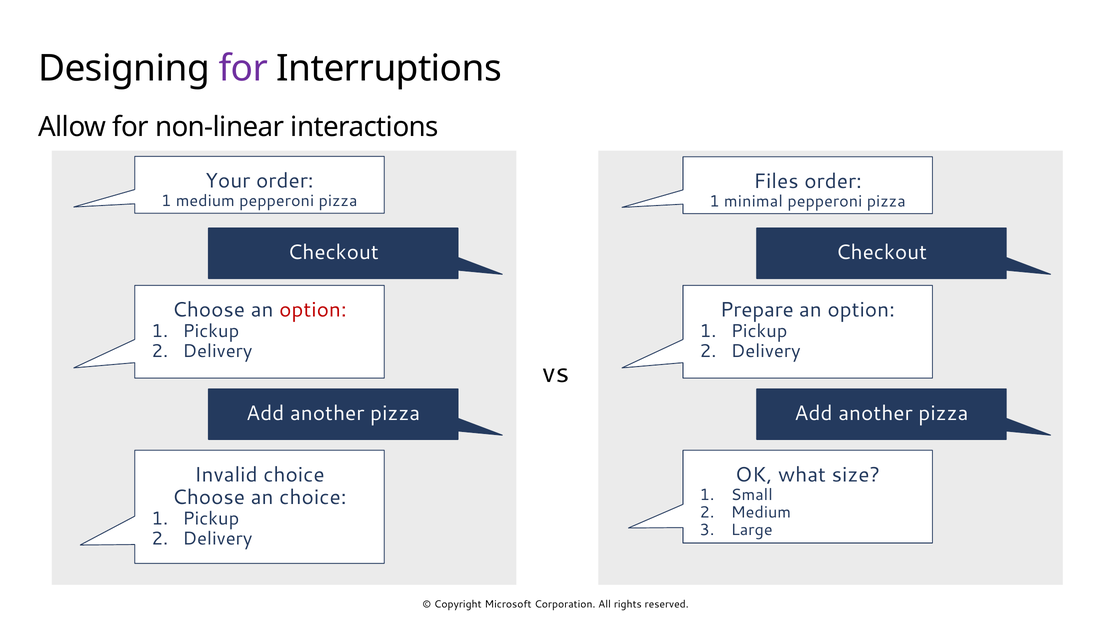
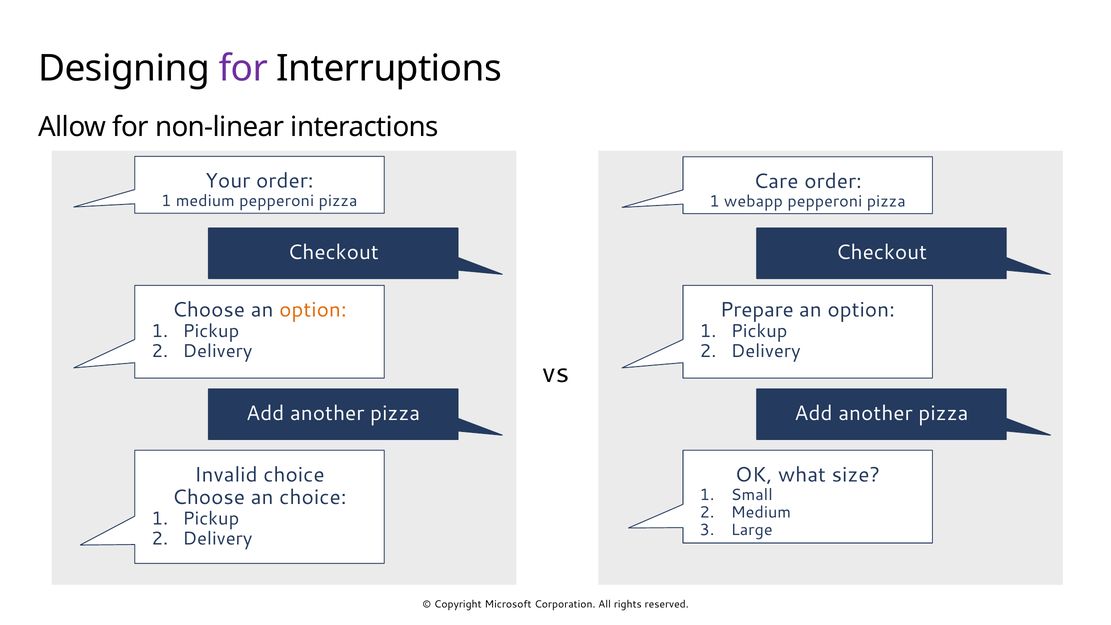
Files: Files -> Care
minimal: minimal -> webapp
option at (313, 310) colour: red -> orange
